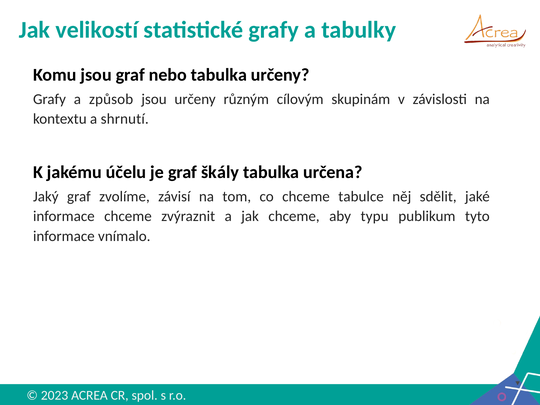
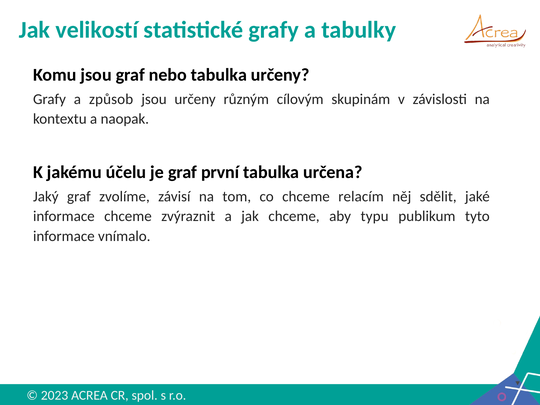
shrnutí: shrnutí -> naopak
škály: škály -> první
tabulce: tabulce -> relacím
